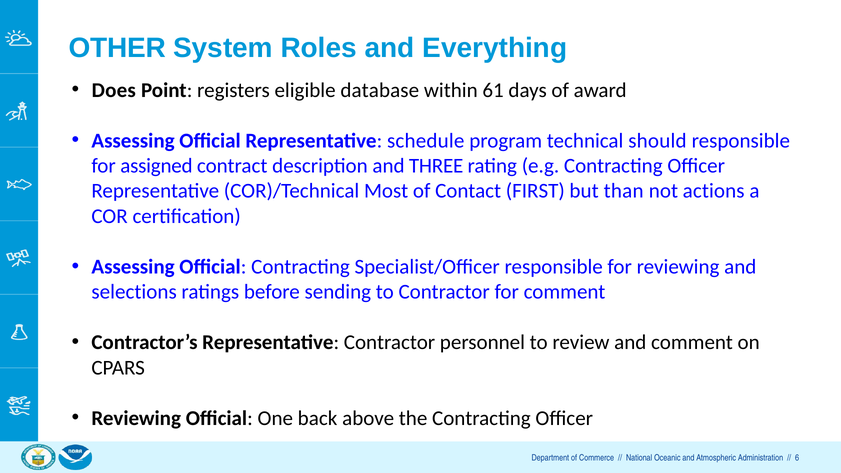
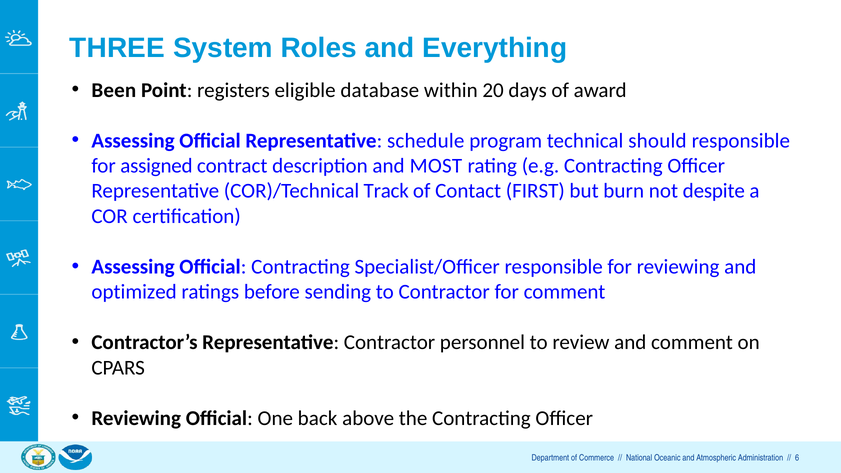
OTHER: OTHER -> THREE
Does: Does -> Been
61: 61 -> 20
THREE: THREE -> MOST
Most: Most -> Track
than: than -> burn
actions: actions -> despite
selections: selections -> optimized
